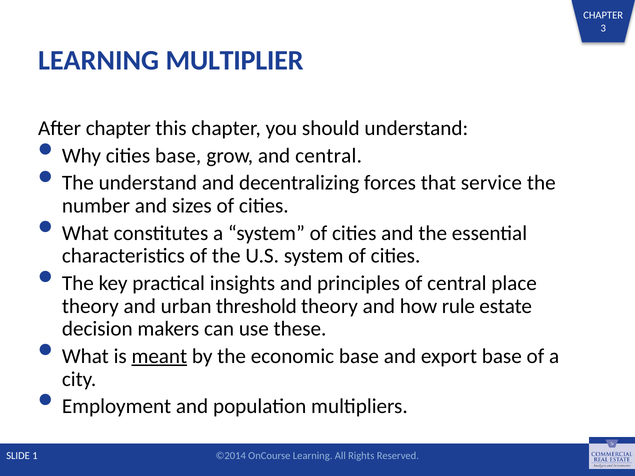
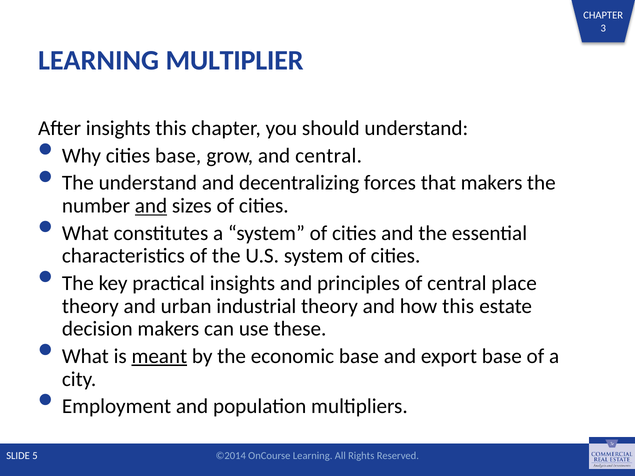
After chapter: chapter -> insights
that service: service -> makers
and at (151, 206) underline: none -> present
threshold: threshold -> industrial
how rule: rule -> this
1: 1 -> 5
